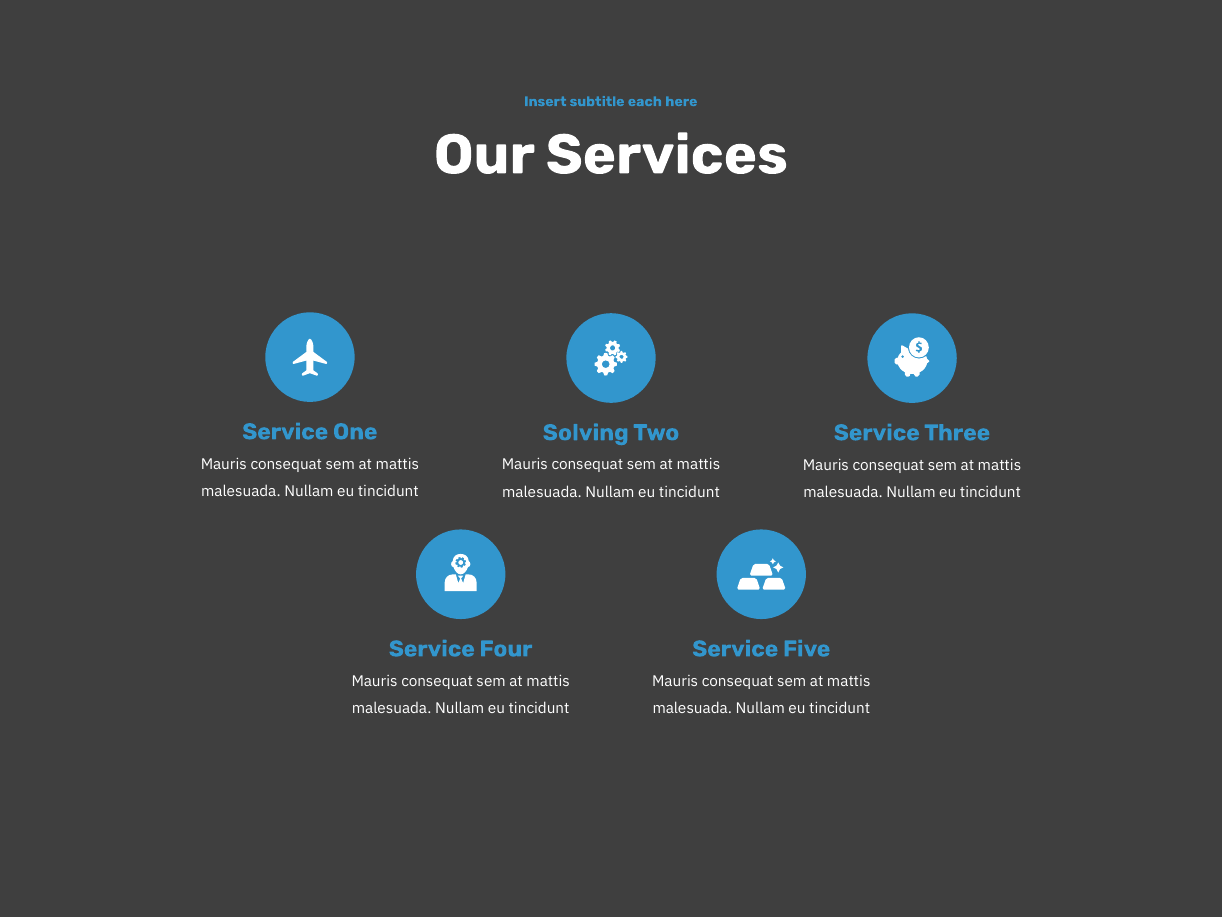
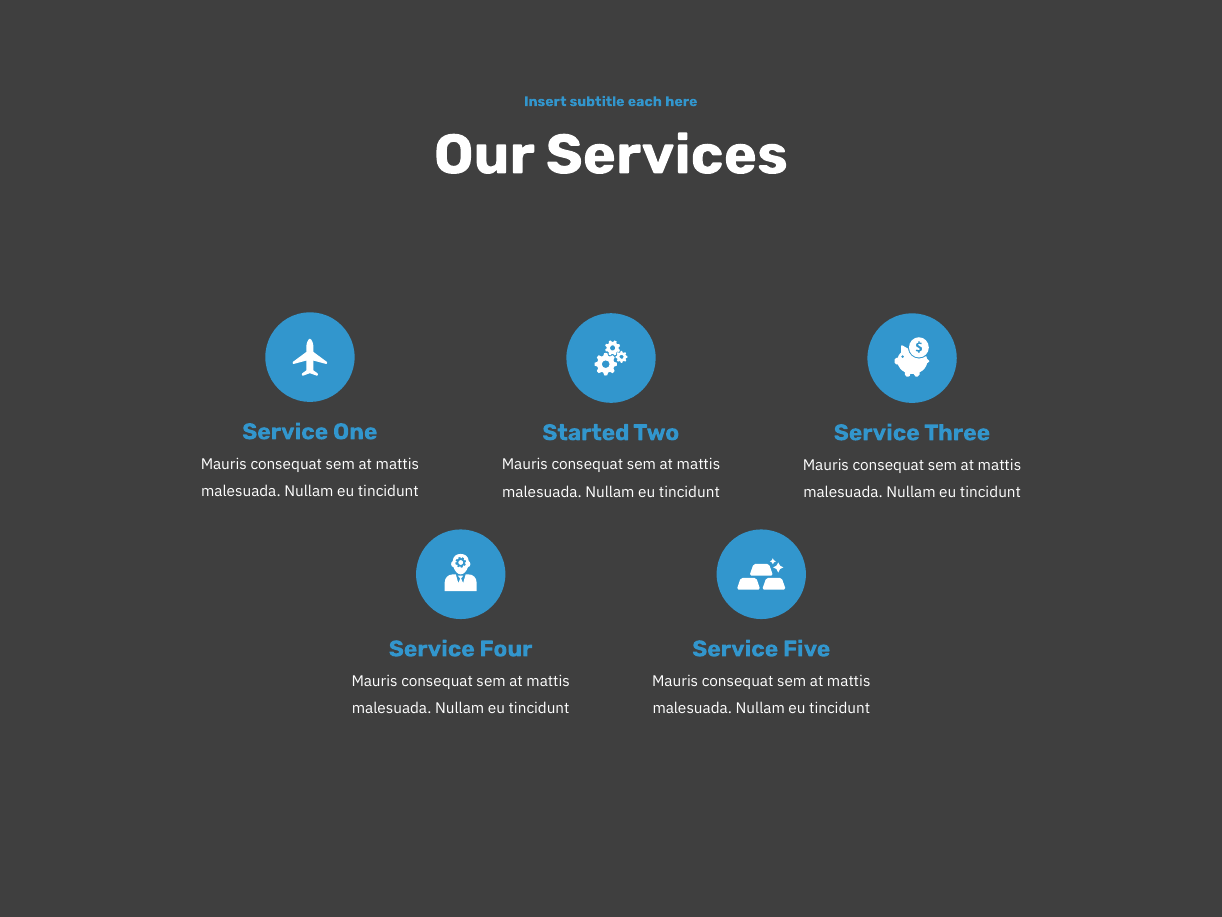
Solving: Solving -> Started
